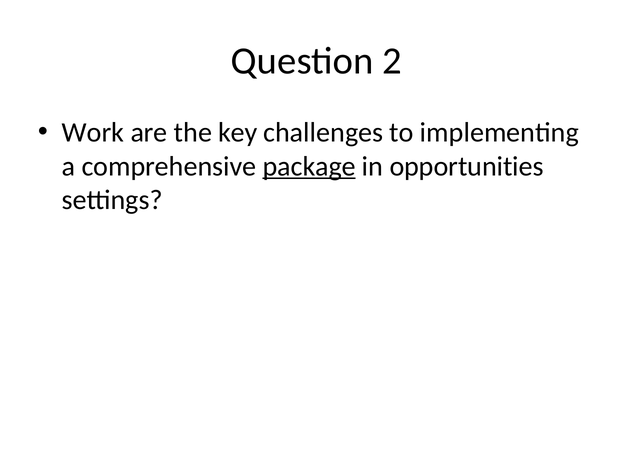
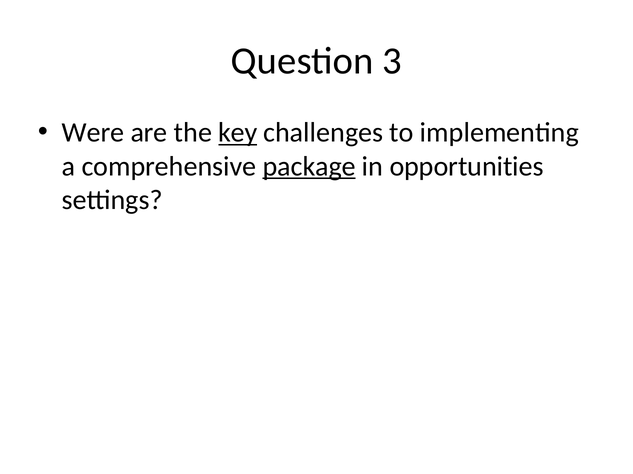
2: 2 -> 3
Work: Work -> Were
key underline: none -> present
